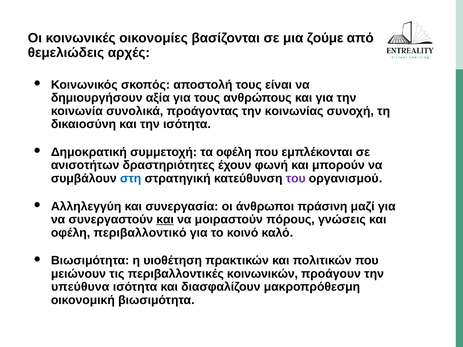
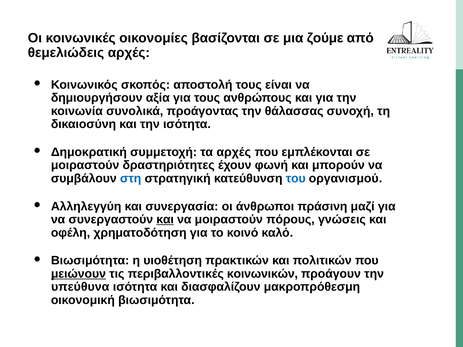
κοινωνίας: κοινωνίας -> θάλασσας
τα οφέλη: οφέλη -> αρχές
ανισοτήτων at (85, 165): ανισοτήτων -> μοιραστούν
του colour: purple -> blue
περιβαλλοντικό: περιβαλλοντικό -> χρηματοδότηση
μειώνουν underline: none -> present
